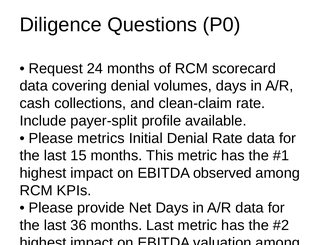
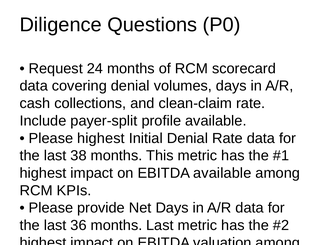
Please metrics: metrics -> highest
15: 15 -> 38
EBITDA observed: observed -> available
